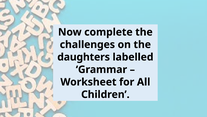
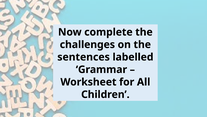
daughters: daughters -> sentences
